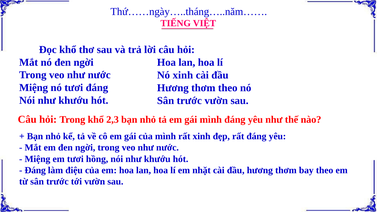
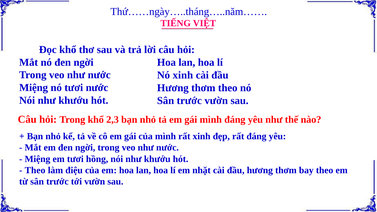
tươi đáng: đáng -> nước
Đáng at (35, 170): Đáng -> Theo
